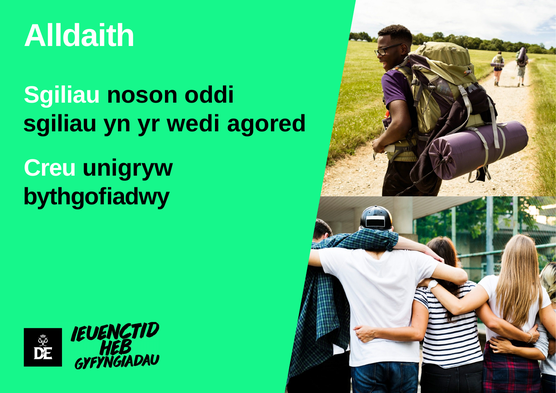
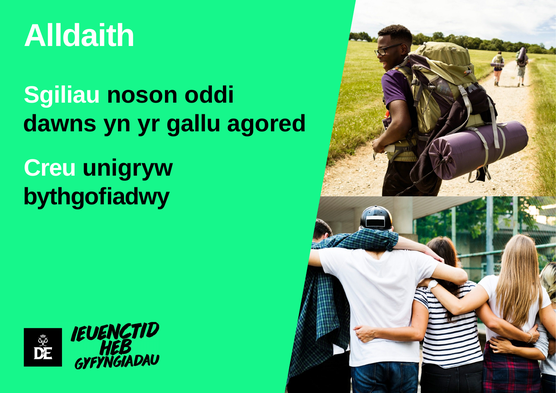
sgiliau at (60, 124): sgiliau -> dawns
wedi: wedi -> gallu
